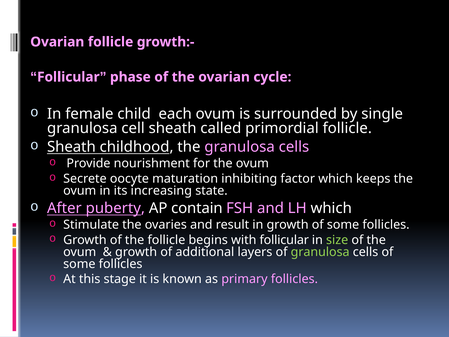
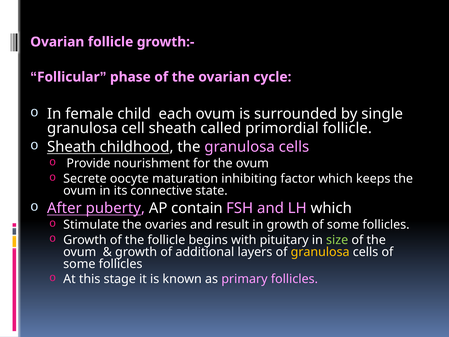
increasing: increasing -> connective
with follicular: follicular -> pituitary
granulosa at (320, 252) colour: light green -> yellow
